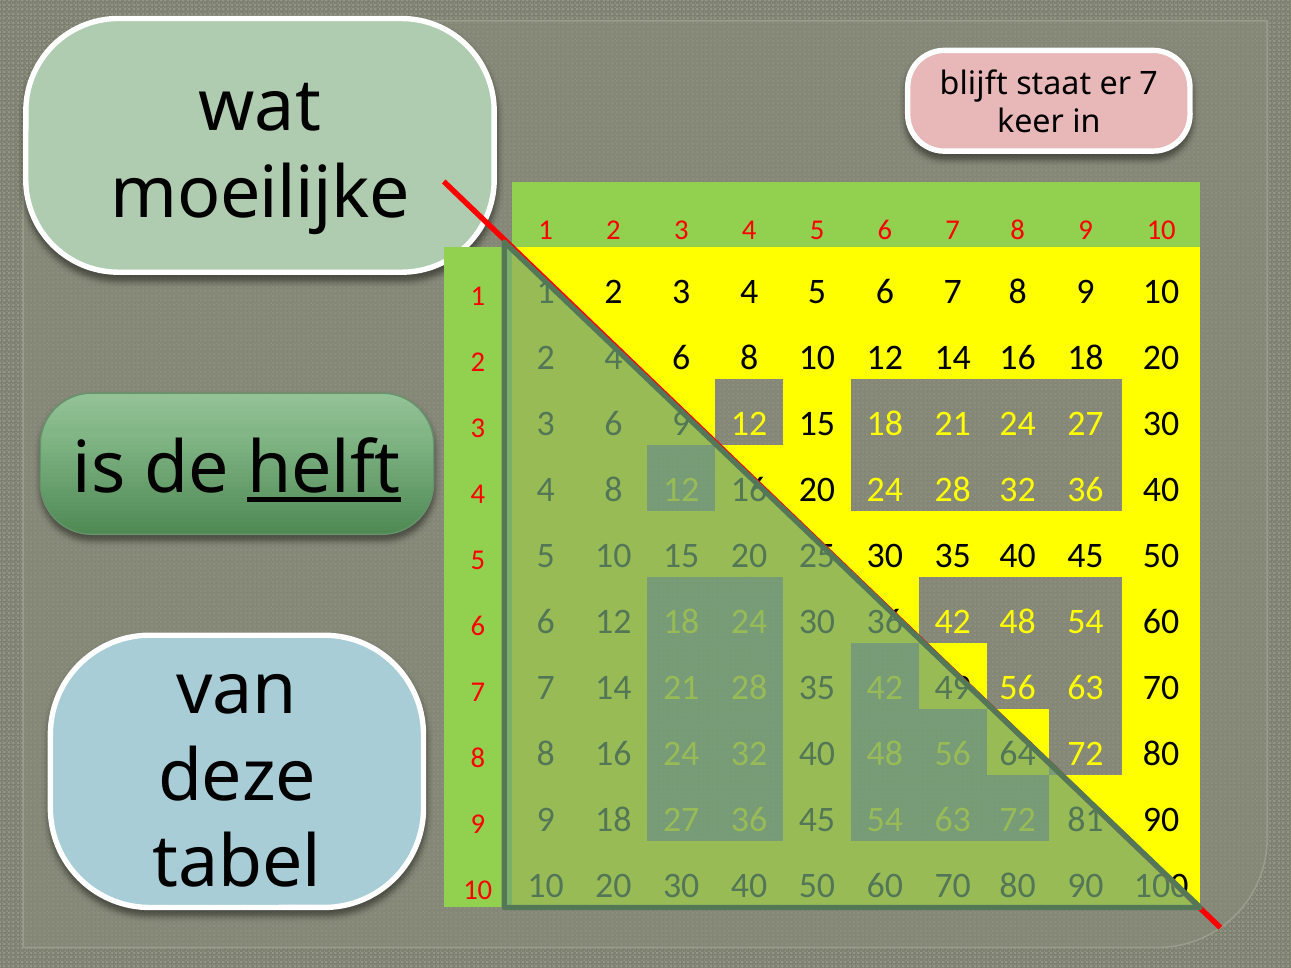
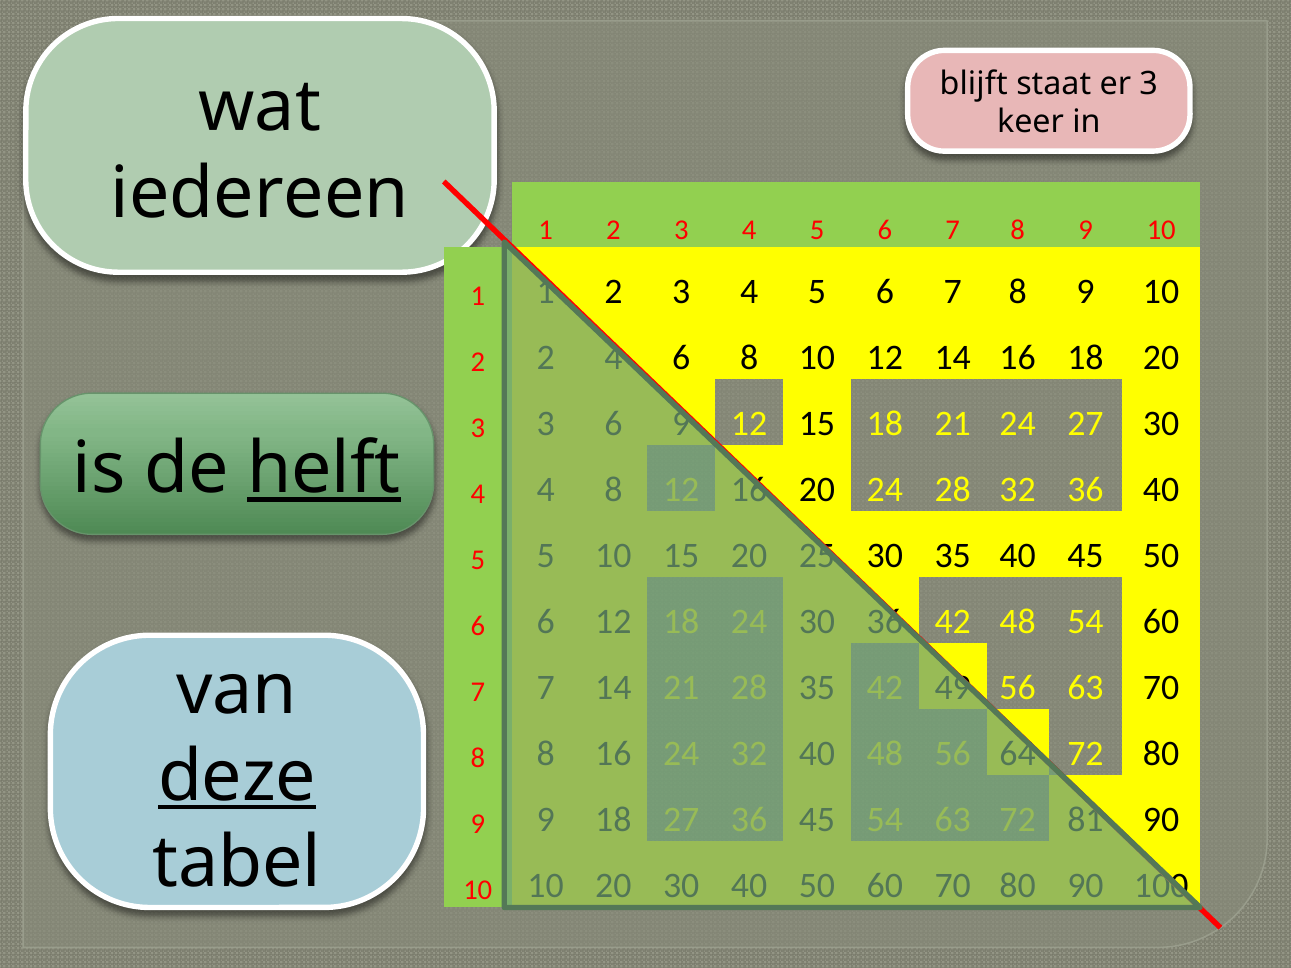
er 7: 7 -> 3
moeilijke: moeilijke -> iedereen
deze underline: none -> present
